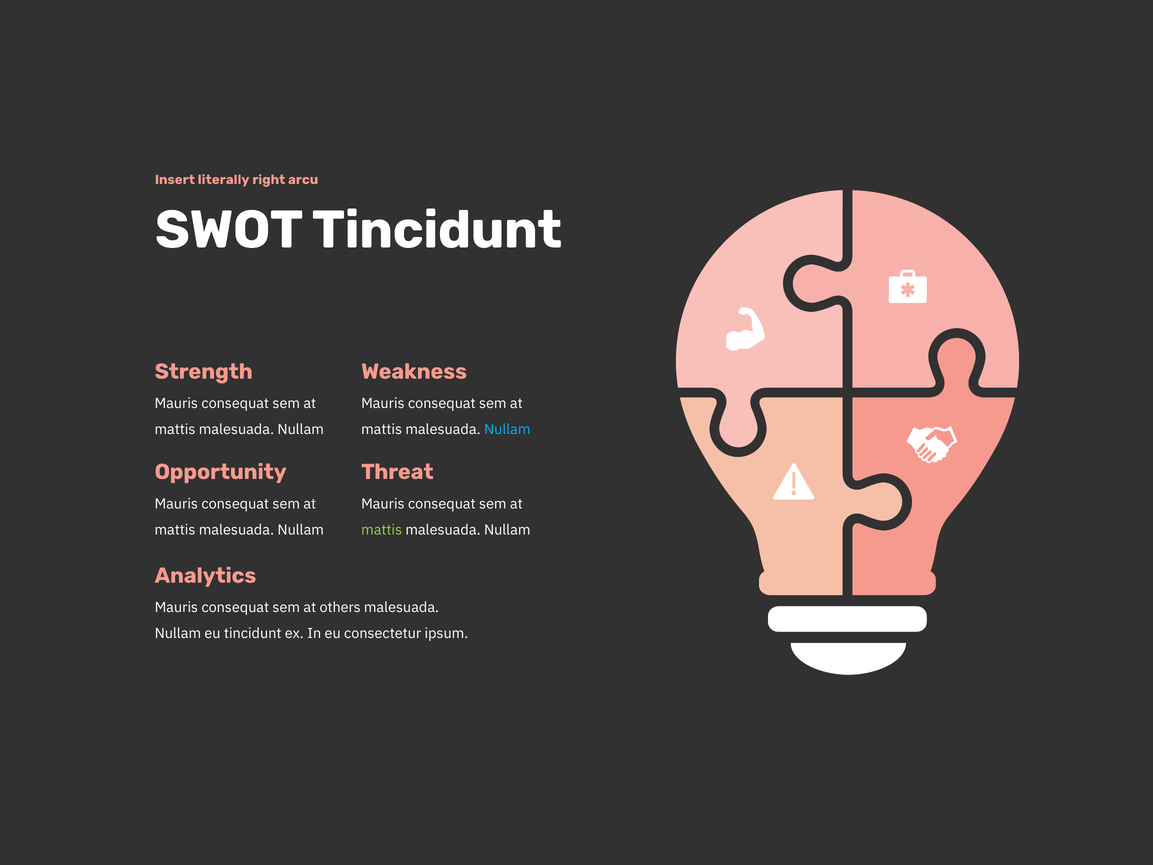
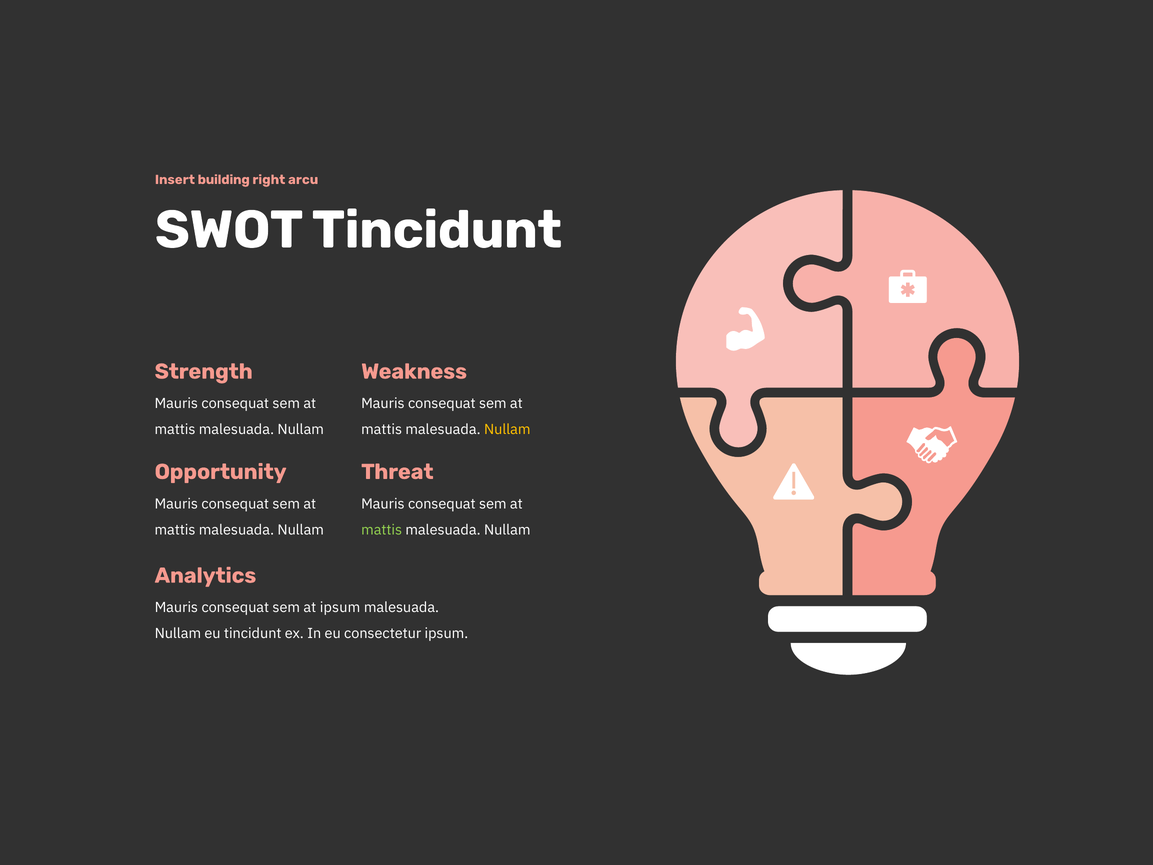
literally: literally -> building
Nullam at (507, 429) colour: light blue -> yellow
at others: others -> ipsum
